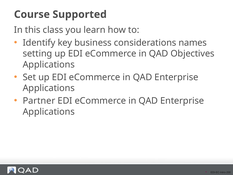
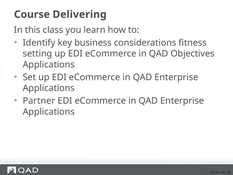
Supported: Supported -> Delivering
names: names -> fitness
